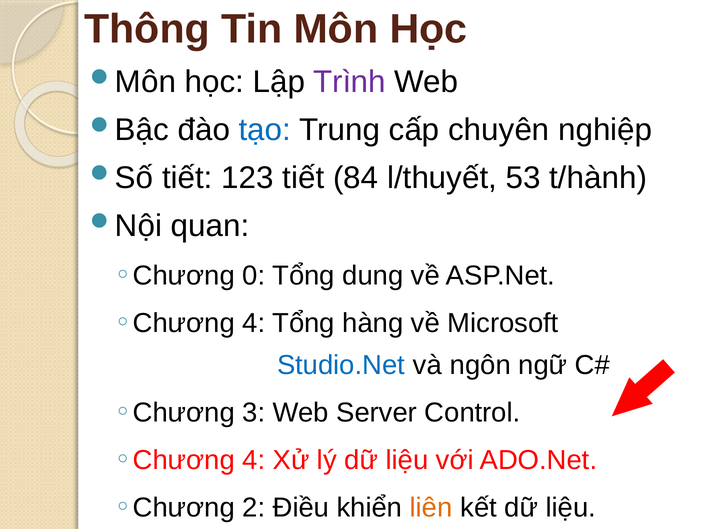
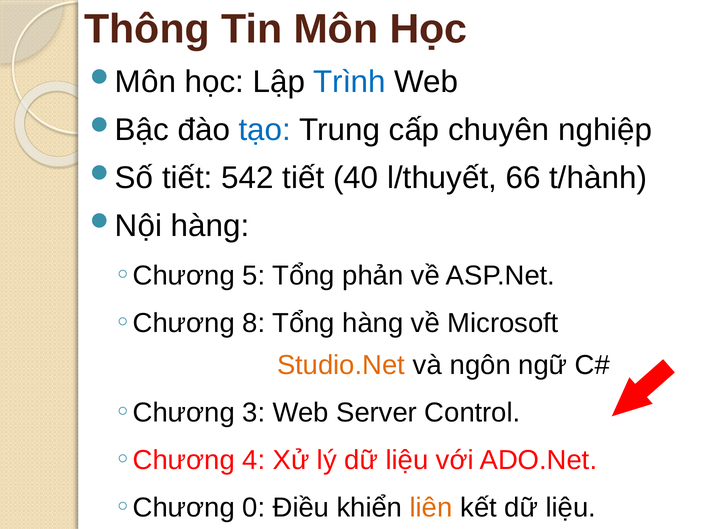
Trình colour: purple -> blue
123: 123 -> 542
84: 84 -> 40
53: 53 -> 66
quan at (210, 226): quan -> hàng
0: 0 -> 5
dung: dung -> phản
4 at (254, 323): 4 -> 8
Studio.Net colour: blue -> orange
2: 2 -> 0
